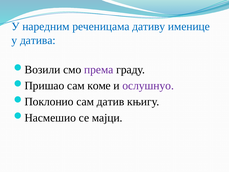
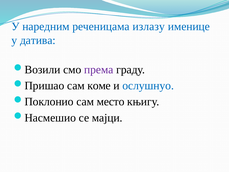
дативу: дативу -> излазу
ослушнуо colour: purple -> blue
датив: датив -> место
